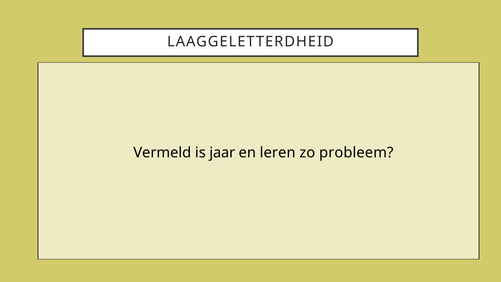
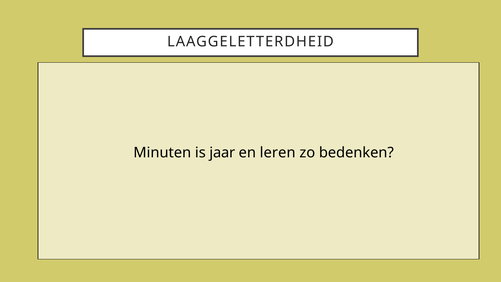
Vermeld: Vermeld -> Minuten
probleem: probleem -> bedenken
